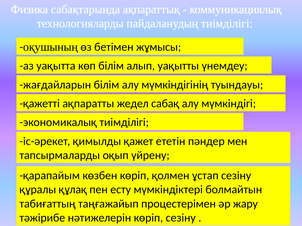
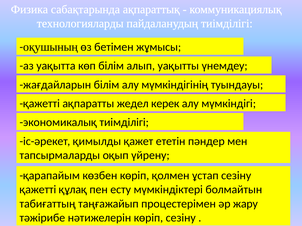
сабақ: сабақ -> керек
құралы at (38, 190): құралы -> қажетті
